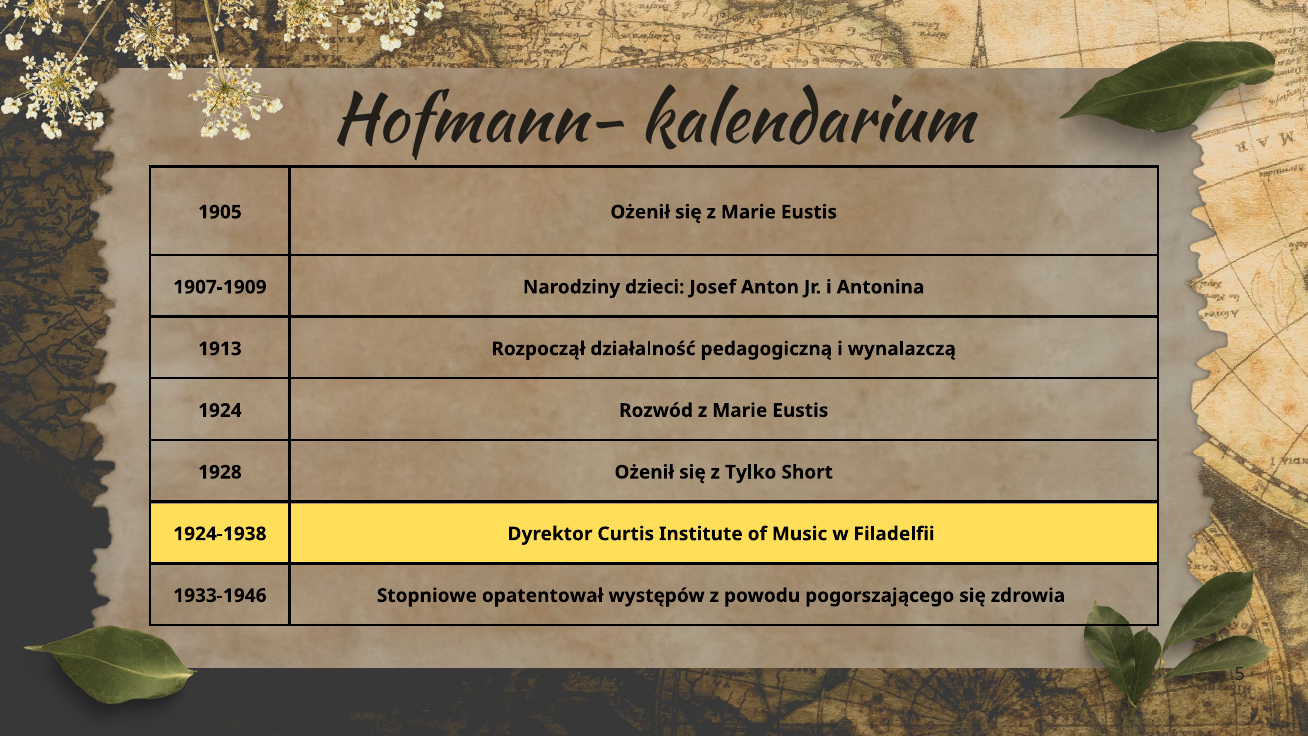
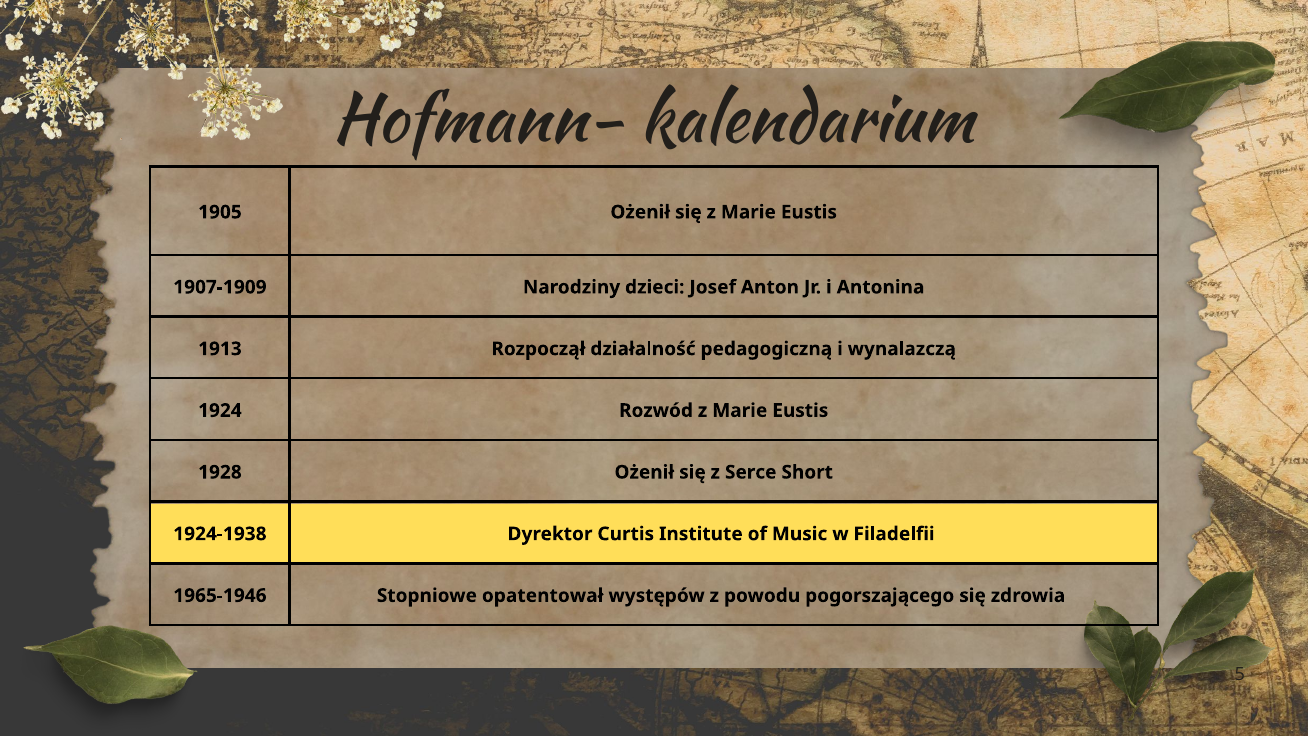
Tylko: Tylko -> Serce
1933-1946: 1933-1946 -> 1965-1946
